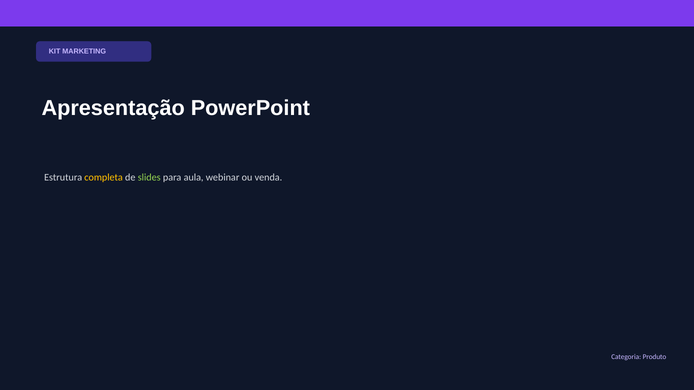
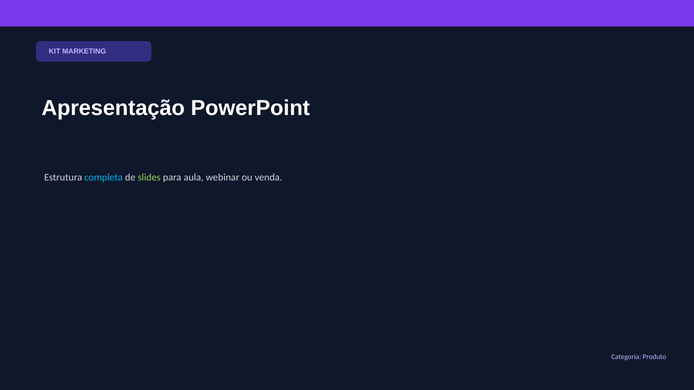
completa colour: yellow -> light blue
